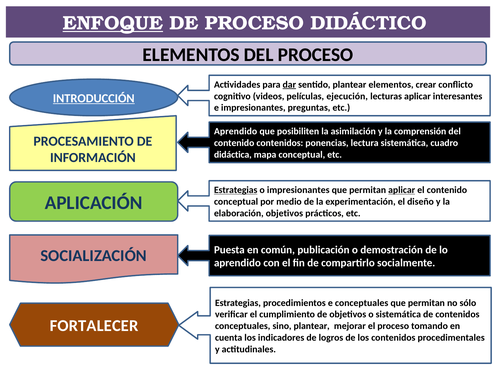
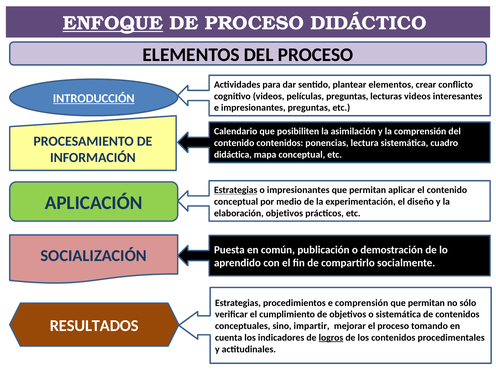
dar underline: present -> none
películas ejecución: ejecución -> preguntas
lecturas aplicar: aplicar -> videos
Aprendido at (236, 131): Aprendido -> Calendario
aplicar at (402, 190) underline: present -> none
e conceptuales: conceptuales -> comprensión
FORTALECER: FORTALECER -> RESULTADOS
sino plantear: plantear -> impartir
logros underline: none -> present
